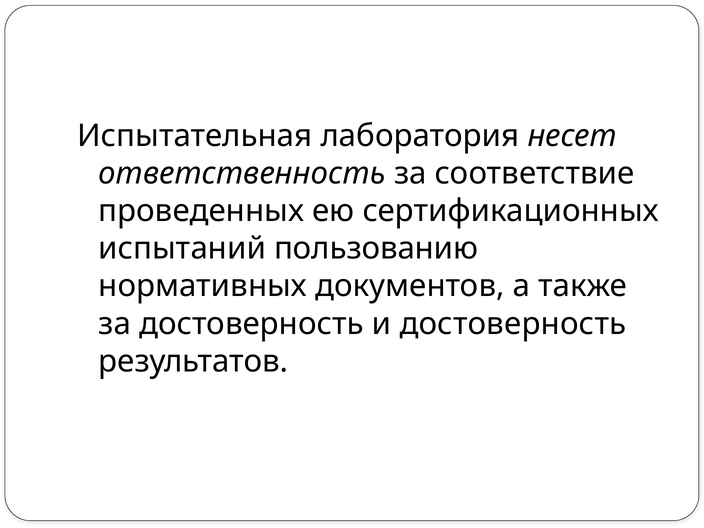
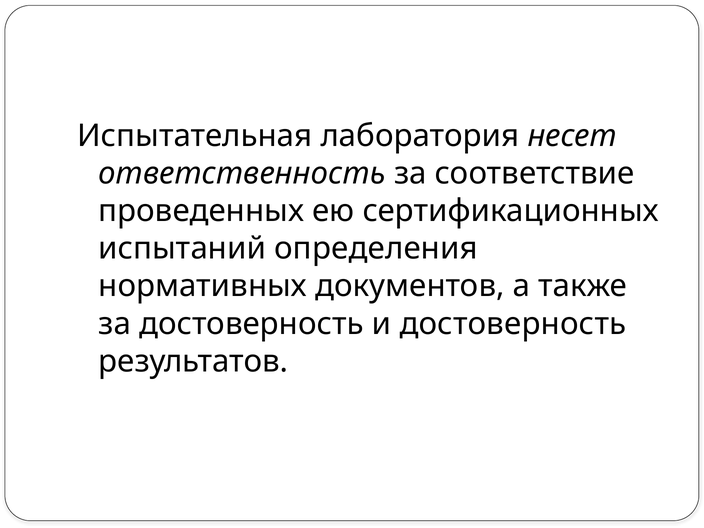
пользованию: пользованию -> определения
